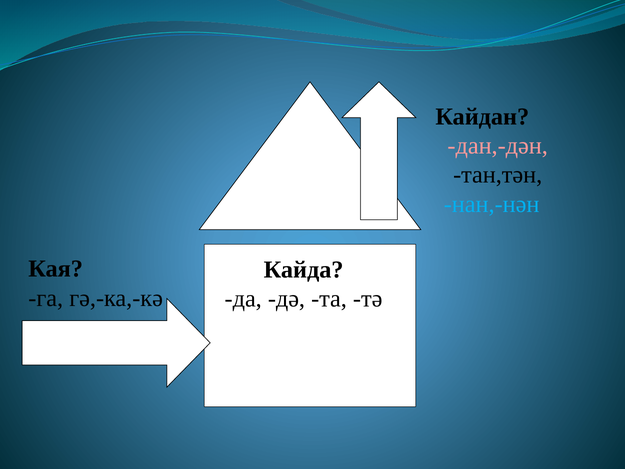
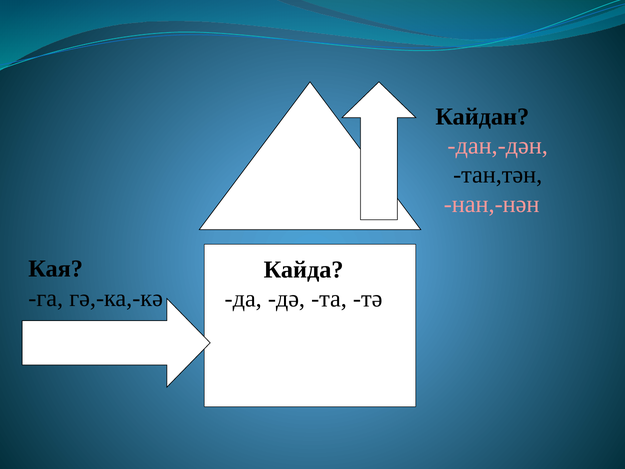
нан,-нән colour: light blue -> pink
